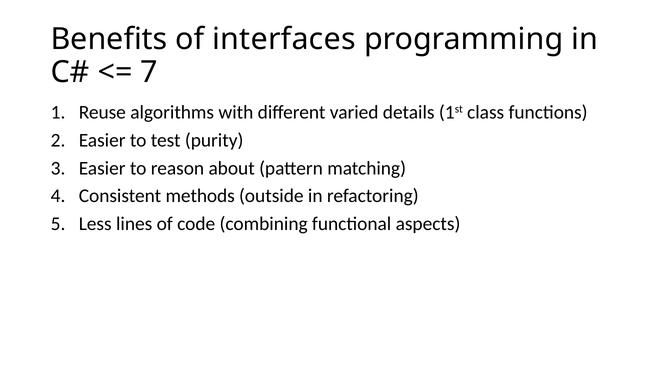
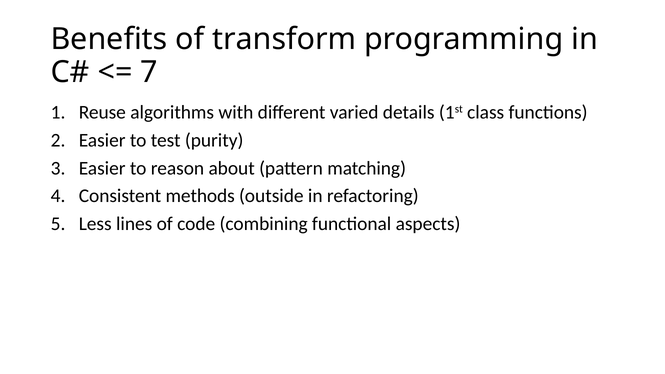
interfaces: interfaces -> transform
